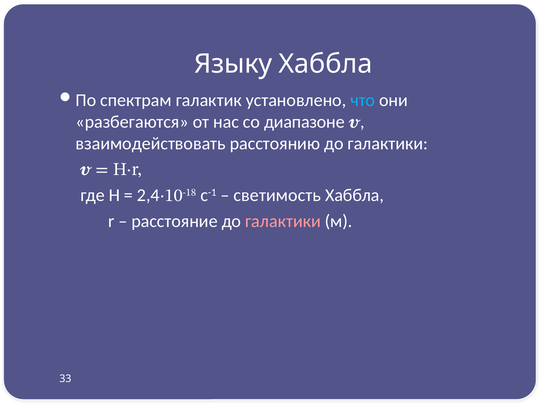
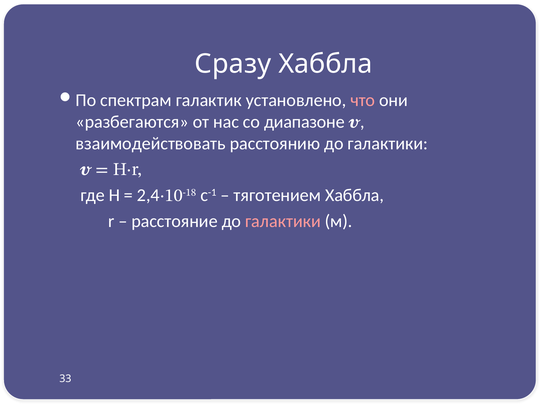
Языку: Языку -> Сразу
что colour: light blue -> pink
светимость: светимость -> тяготением
